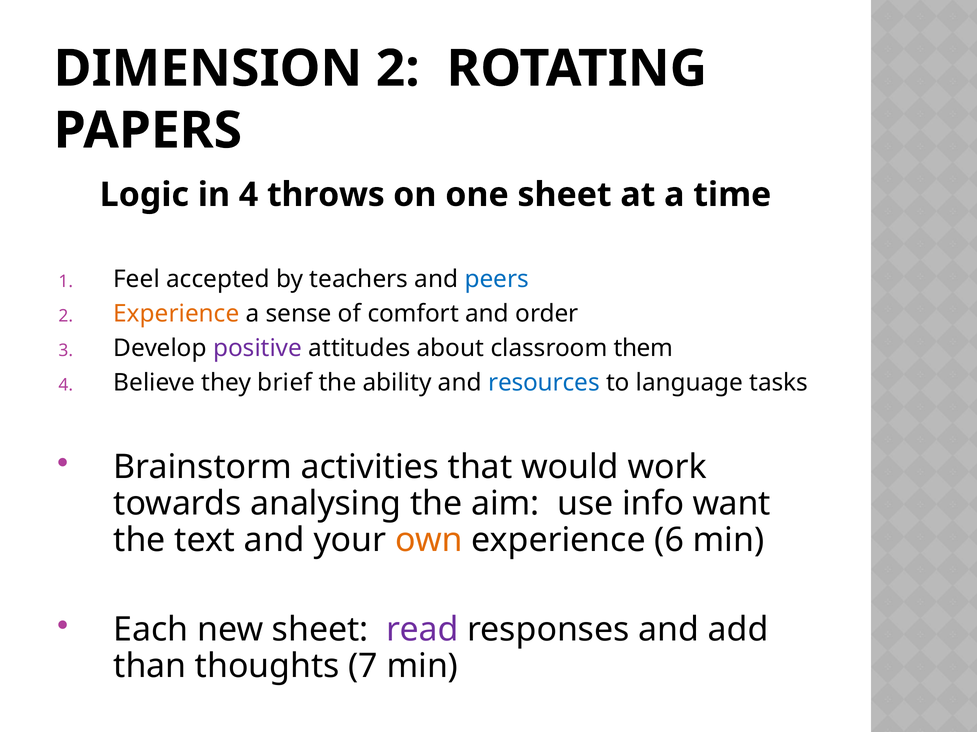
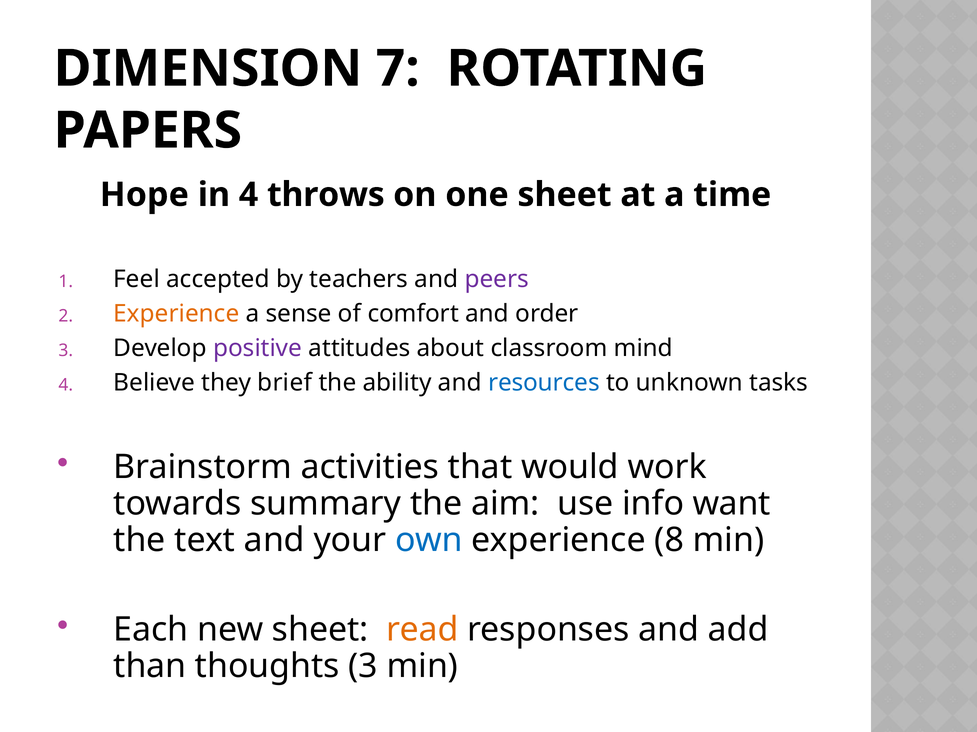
DIMENSION 2: 2 -> 7
Logic: Logic -> Hope
peers colour: blue -> purple
them: them -> mind
language: language -> unknown
analysing: analysing -> summary
own colour: orange -> blue
6: 6 -> 8
read colour: purple -> orange
thoughts 7: 7 -> 3
